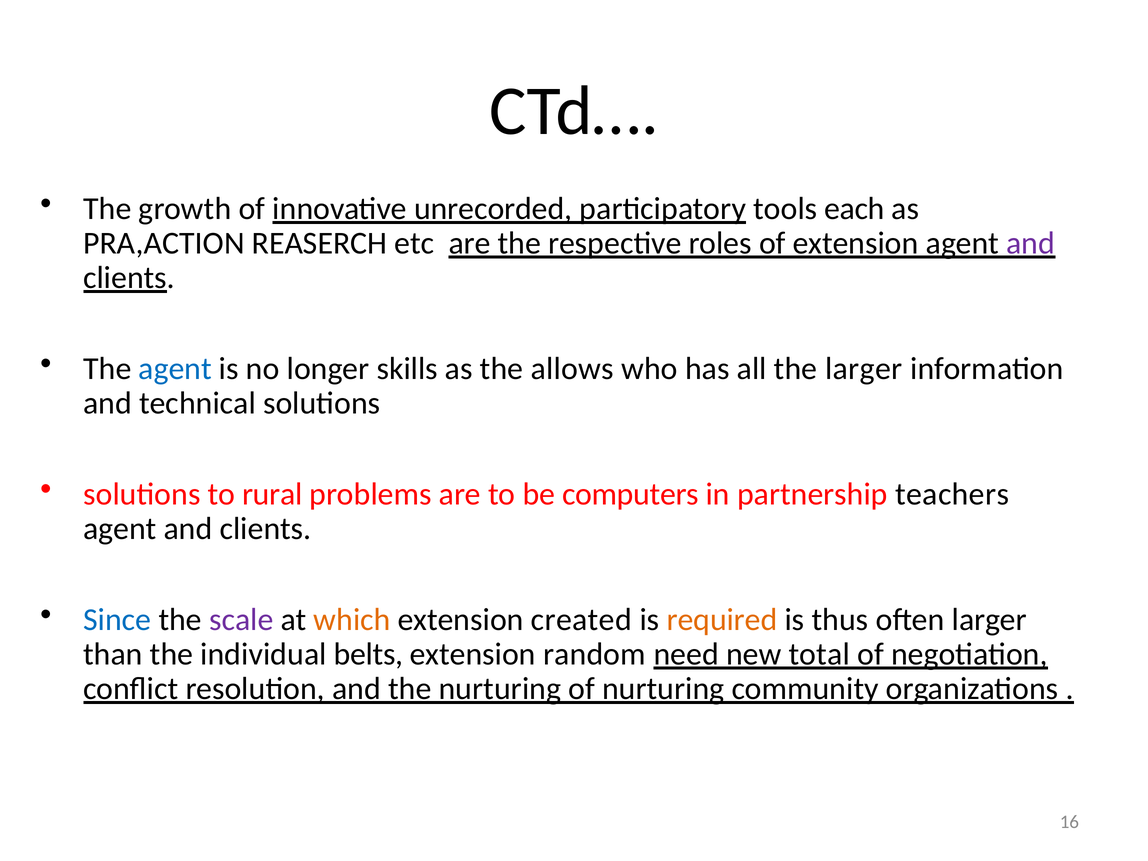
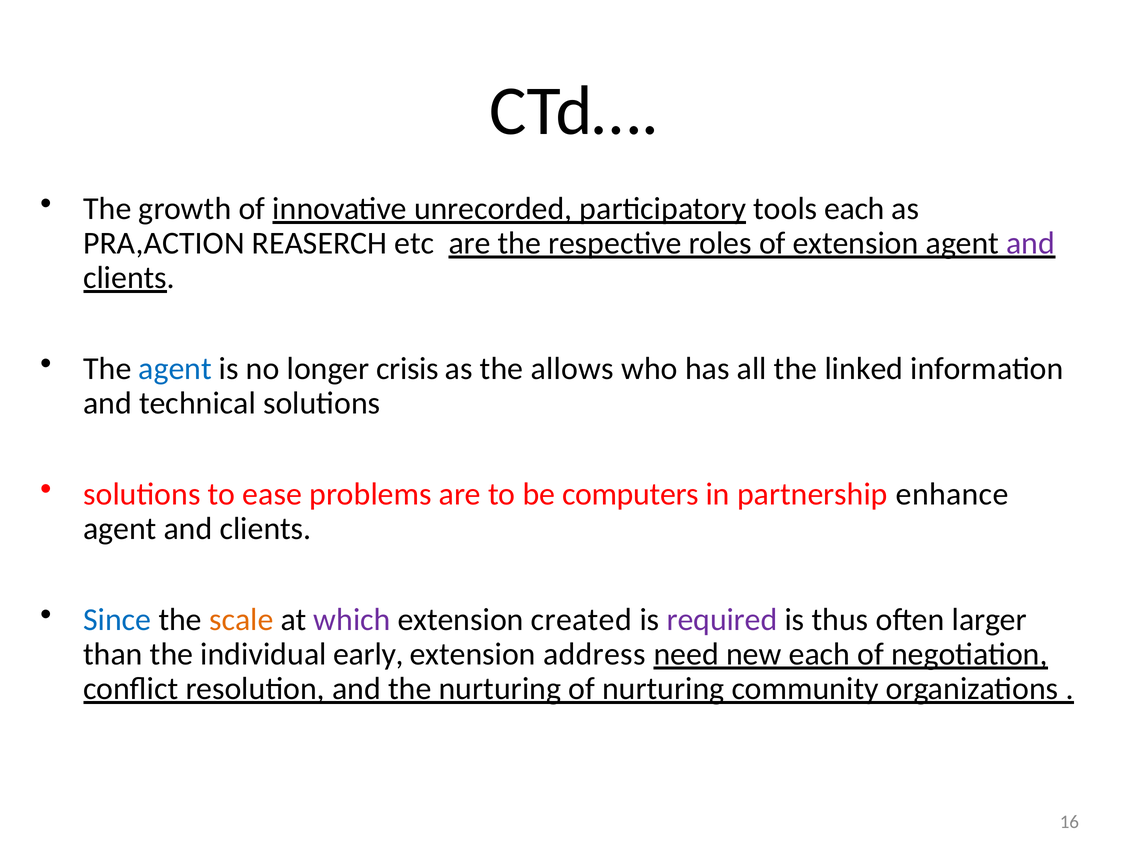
skills: skills -> crisis
the larger: larger -> linked
rural: rural -> ease
teachers: teachers -> enhance
scale colour: purple -> orange
which colour: orange -> purple
required colour: orange -> purple
belts: belts -> early
random: random -> address
new total: total -> each
